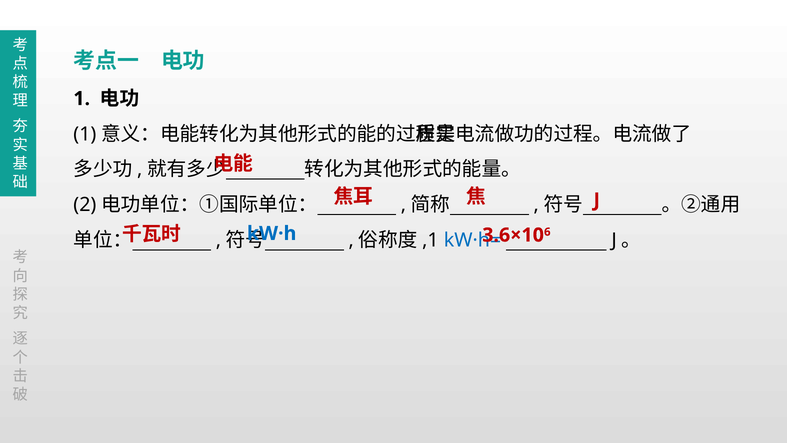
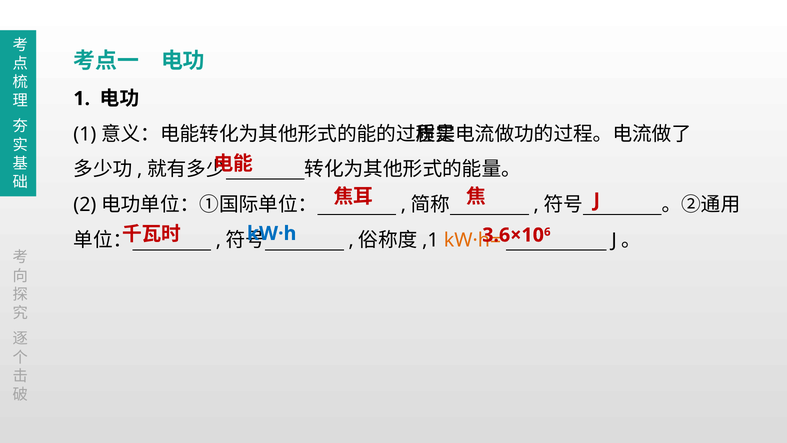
kW·h= colour: blue -> orange
